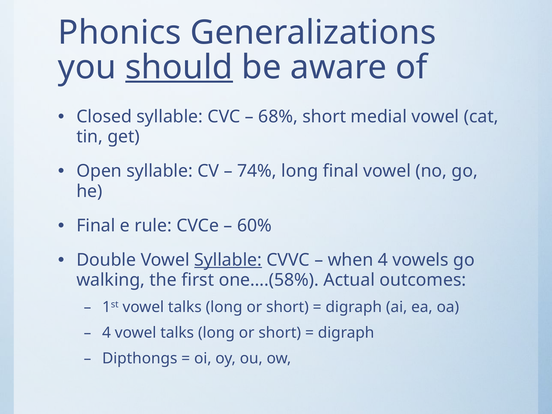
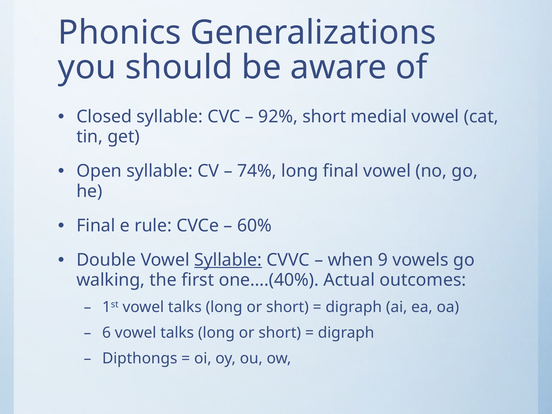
should underline: present -> none
68%: 68% -> 92%
when 4: 4 -> 9
one….(58%: one….(58% -> one….(40%
4 at (107, 333): 4 -> 6
